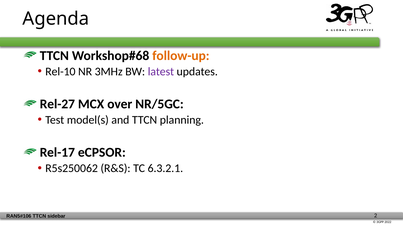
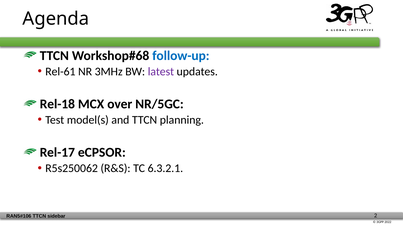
follow-up colour: orange -> blue
Rel-10: Rel-10 -> Rel-61
Rel-27: Rel-27 -> Rel-18
